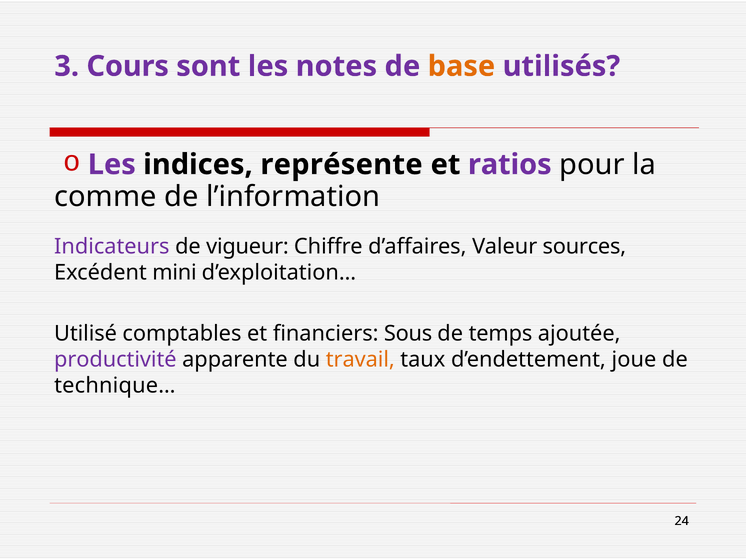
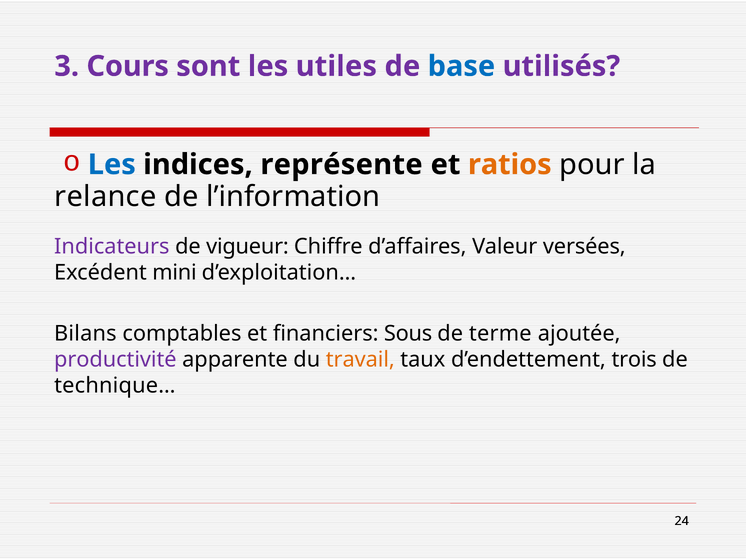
notes: notes -> utiles
base colour: orange -> blue
Les at (112, 165) colour: purple -> blue
ratios colour: purple -> orange
comme: comme -> relance
sources: sources -> versées
Utilisé: Utilisé -> Bilans
temps: temps -> terme
joue: joue -> trois
